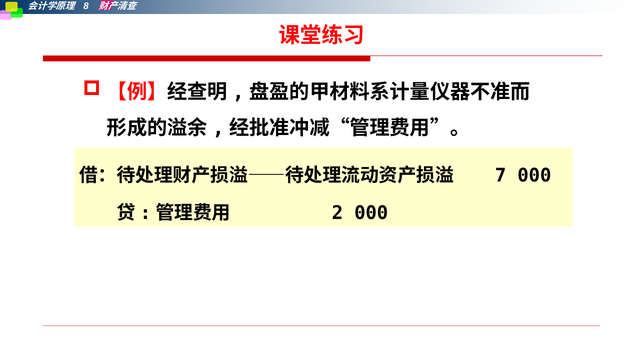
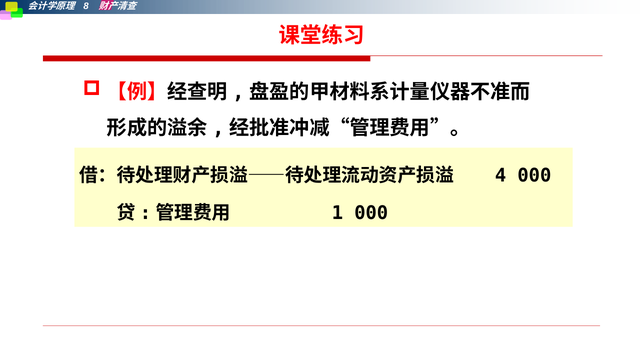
7: 7 -> 4
2: 2 -> 1
